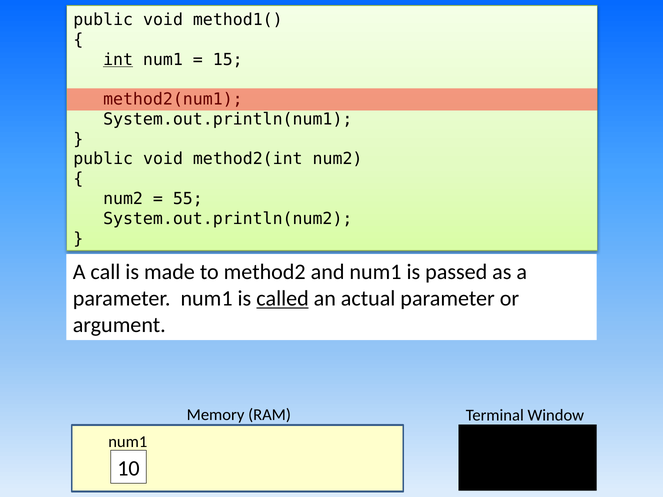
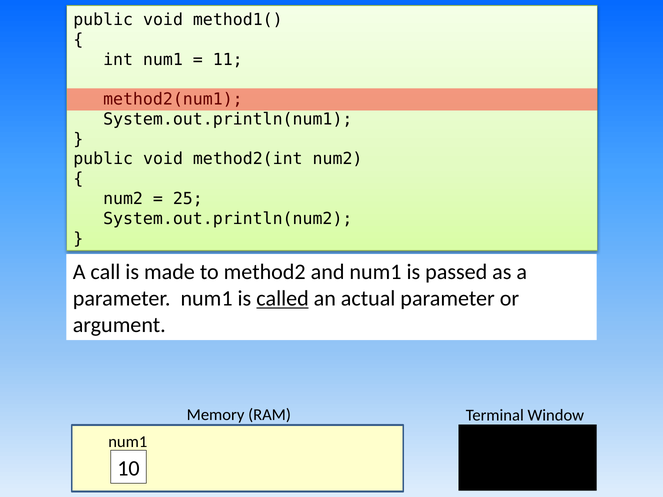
int underline: present -> none
15: 15 -> 11
55: 55 -> 25
